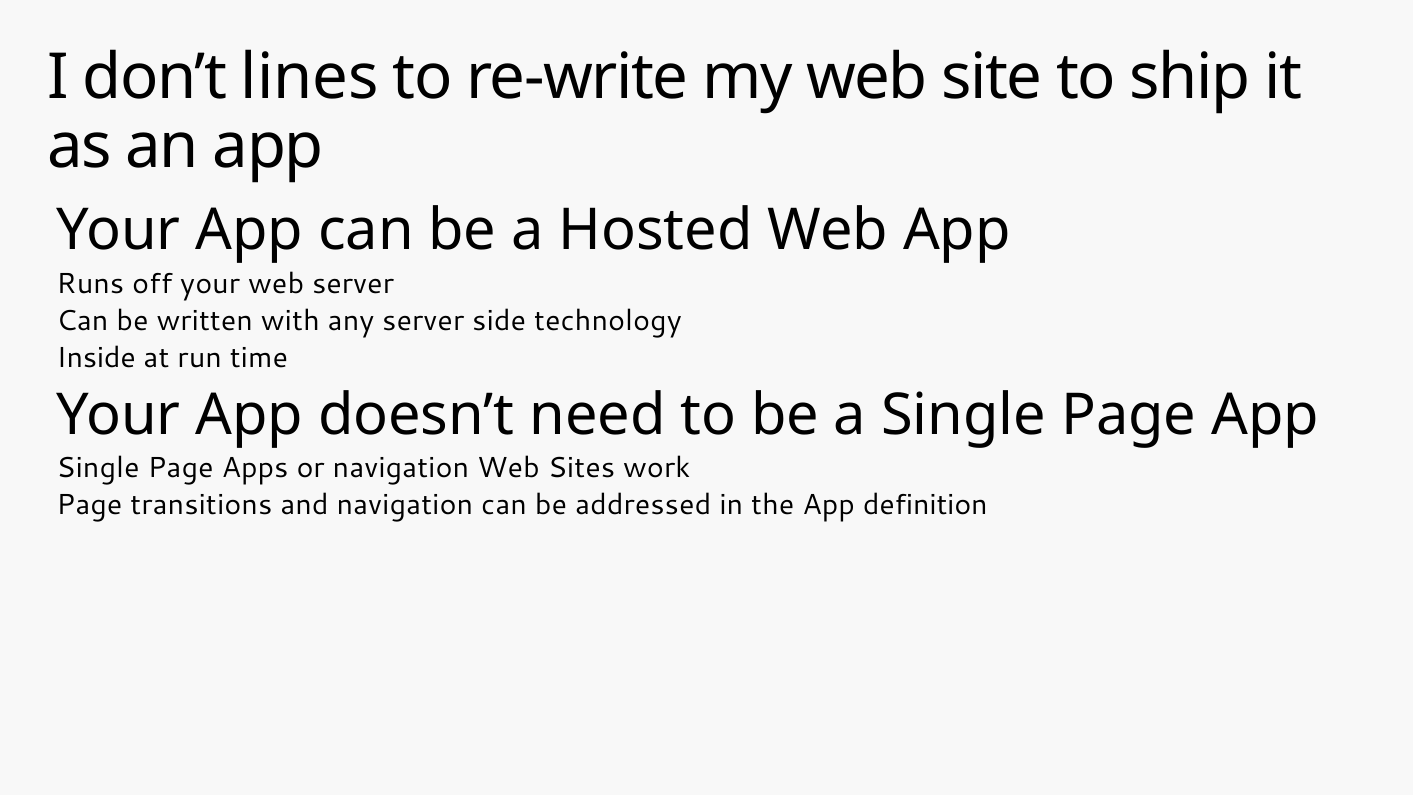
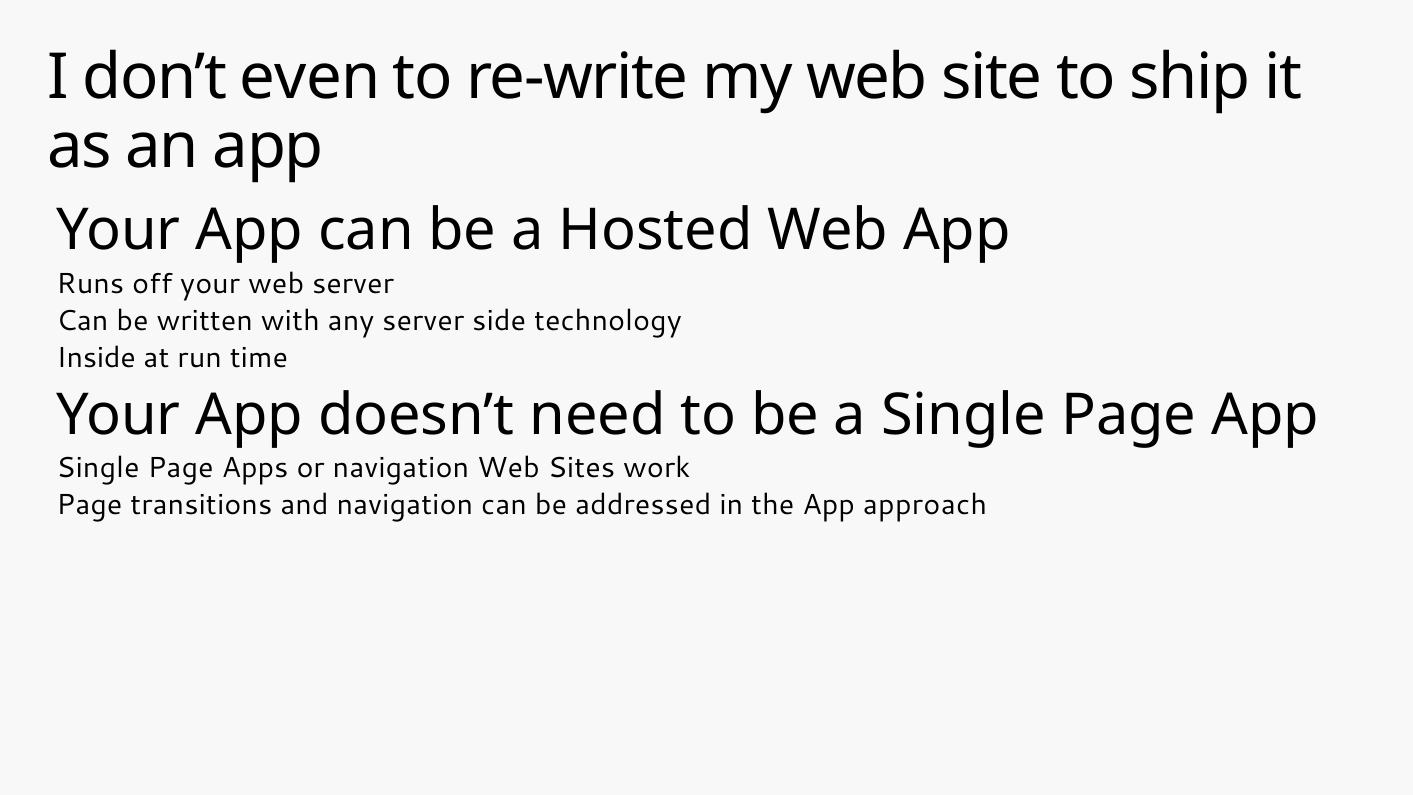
lines: lines -> even
definition: definition -> approach
